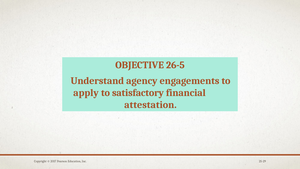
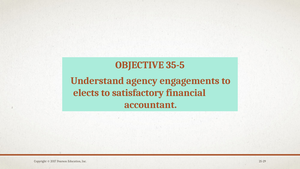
26-5: 26-5 -> 35-5
apply: apply -> elects
attestation: attestation -> accountant
